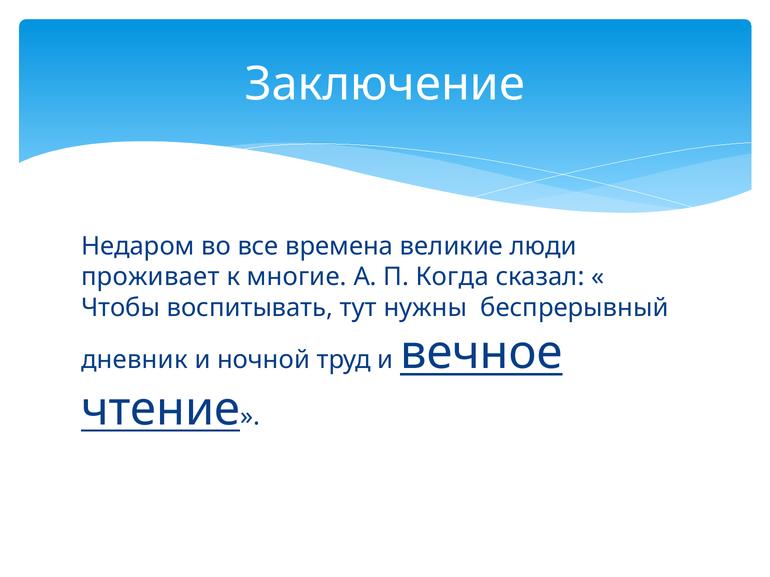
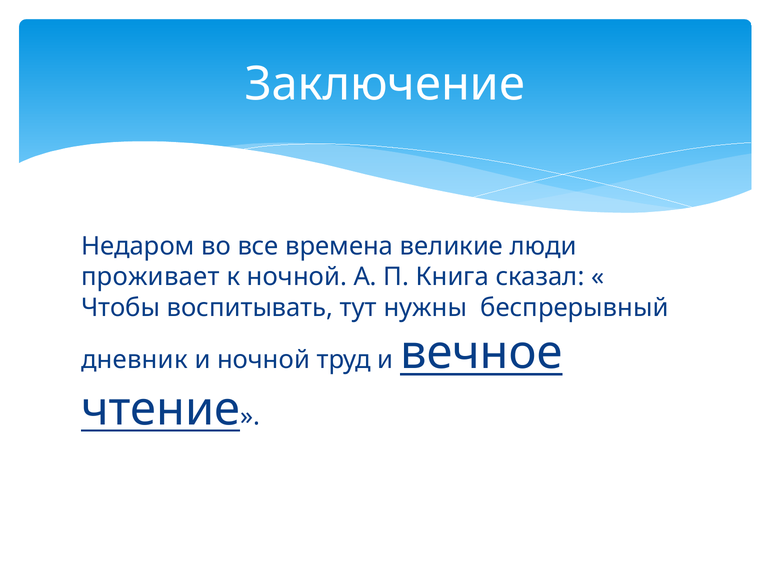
к многие: многие -> ночной
Когда: Когда -> Книга
